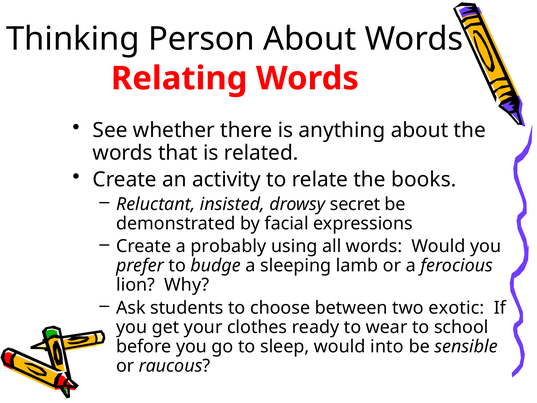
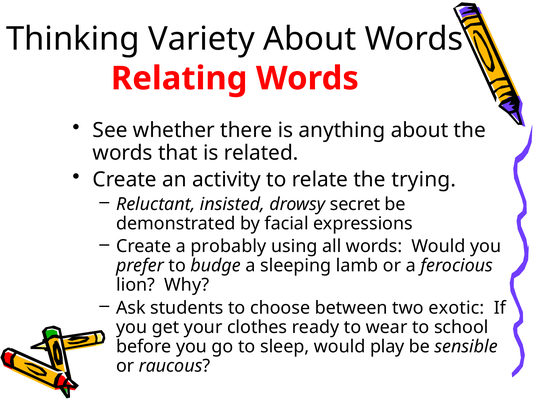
Person: Person -> Variety
books: books -> trying
into: into -> play
